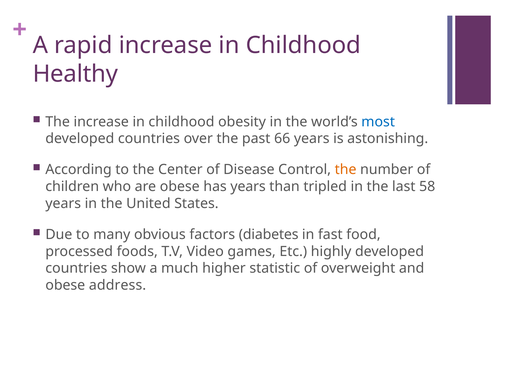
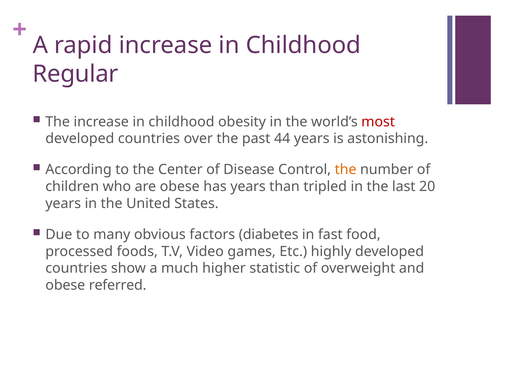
Healthy: Healthy -> Regular
most colour: blue -> red
66: 66 -> 44
58: 58 -> 20
address: address -> referred
